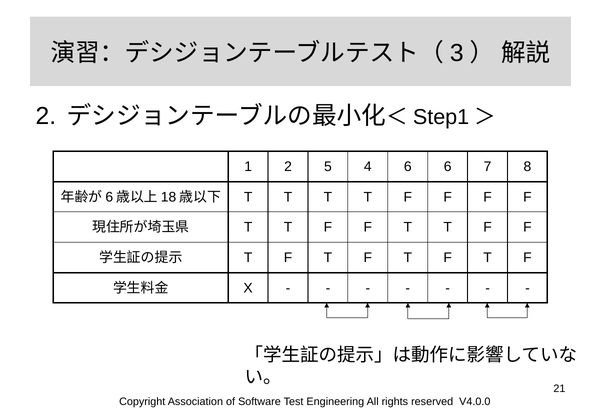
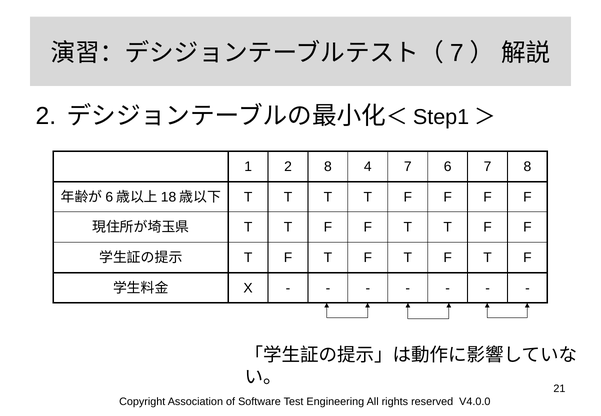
3 at (457, 53): 3 -> 7
2 5: 5 -> 8
4 6: 6 -> 7
